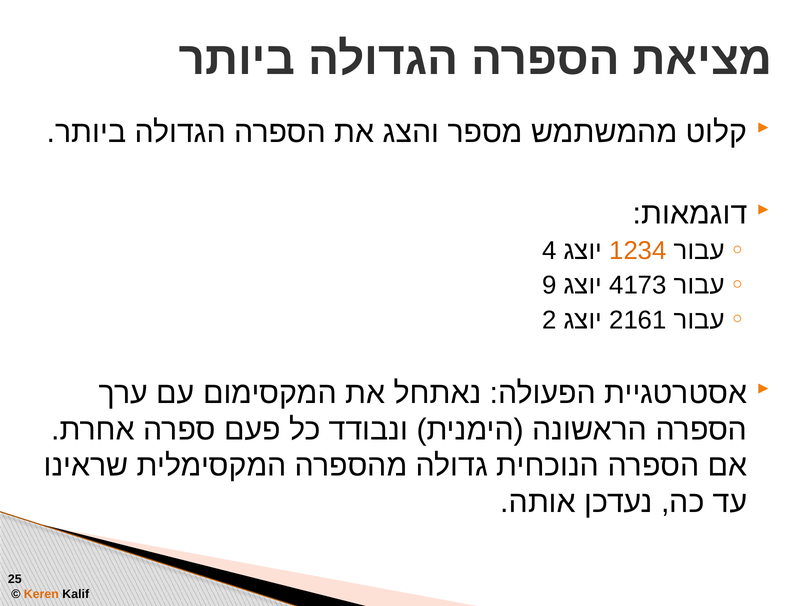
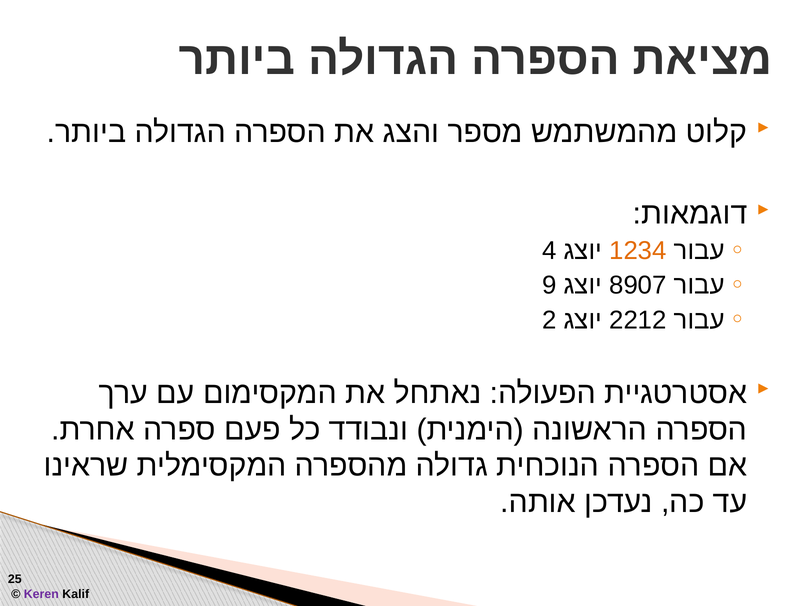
4173: 4173 -> 8907
2161: 2161 -> 2212
Keren colour: orange -> purple
